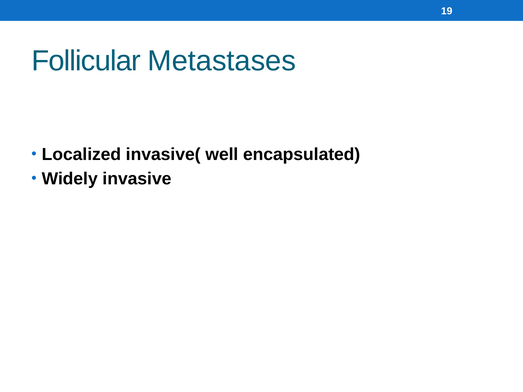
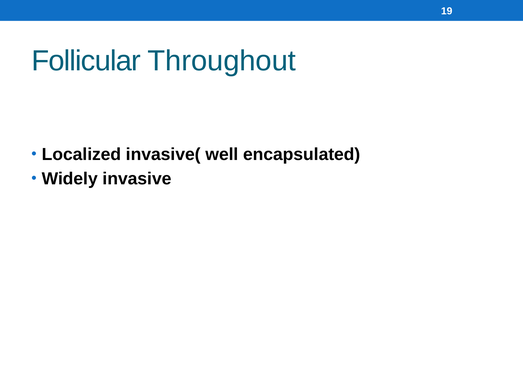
Metastases: Metastases -> Throughout
